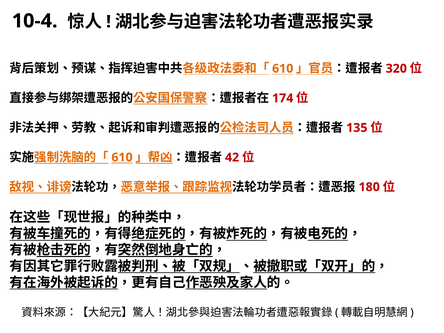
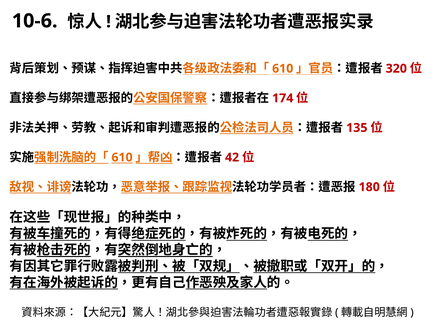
10-4: 10-4 -> 10-6
